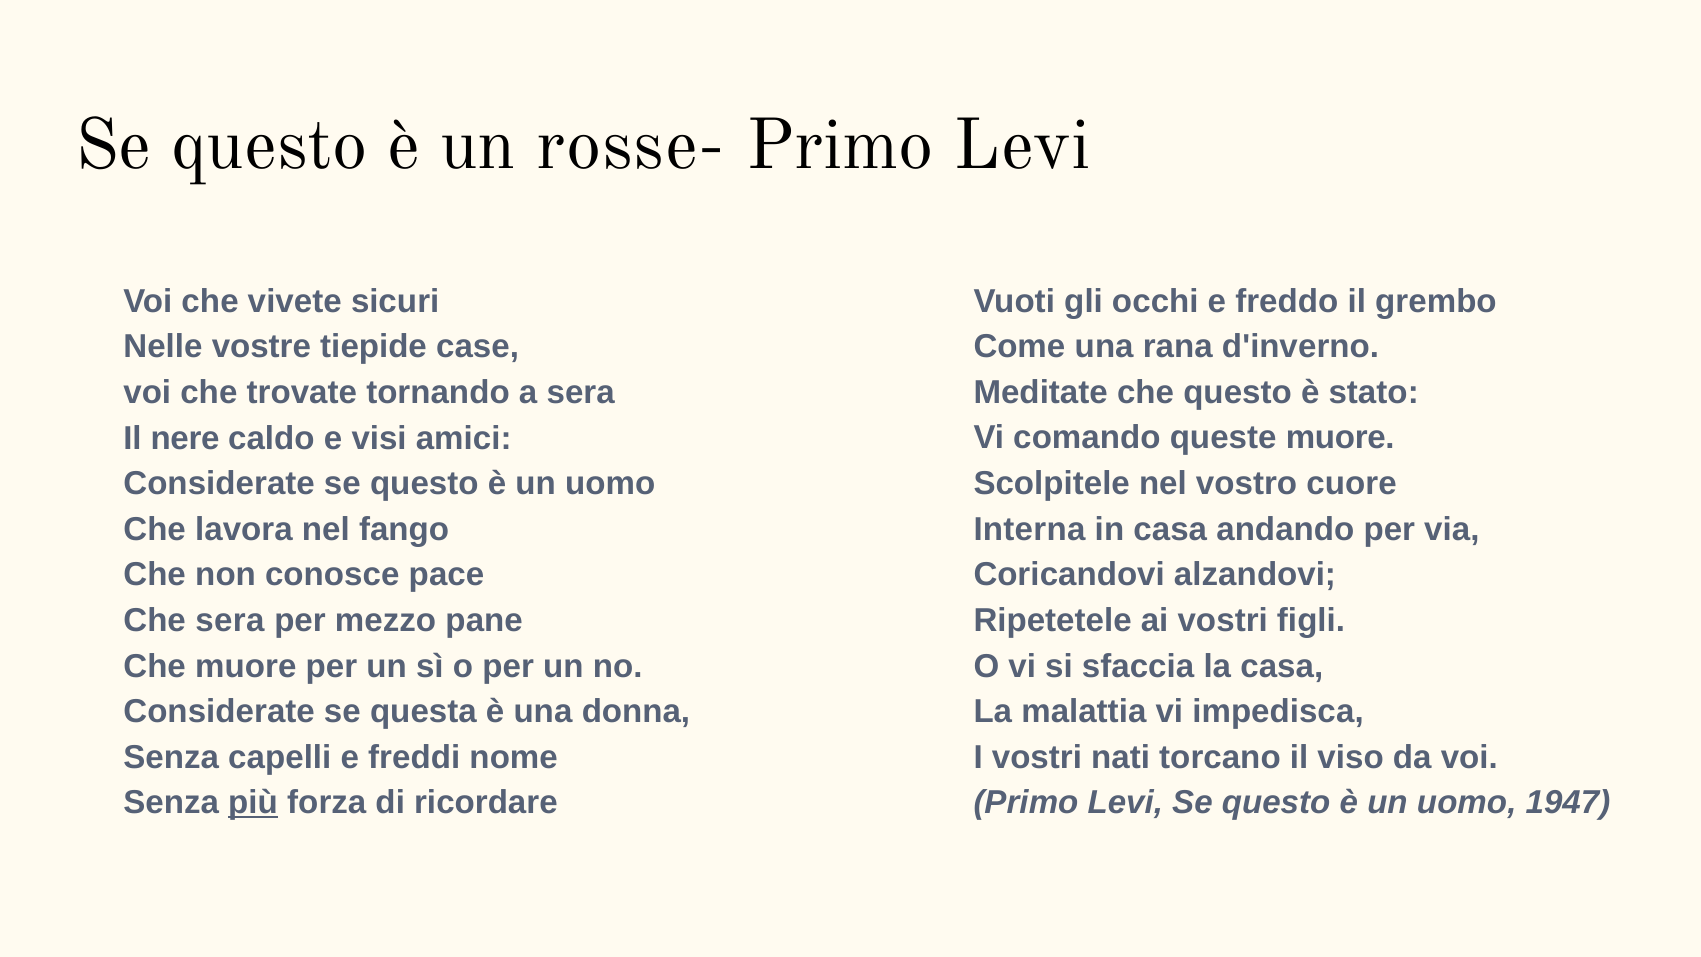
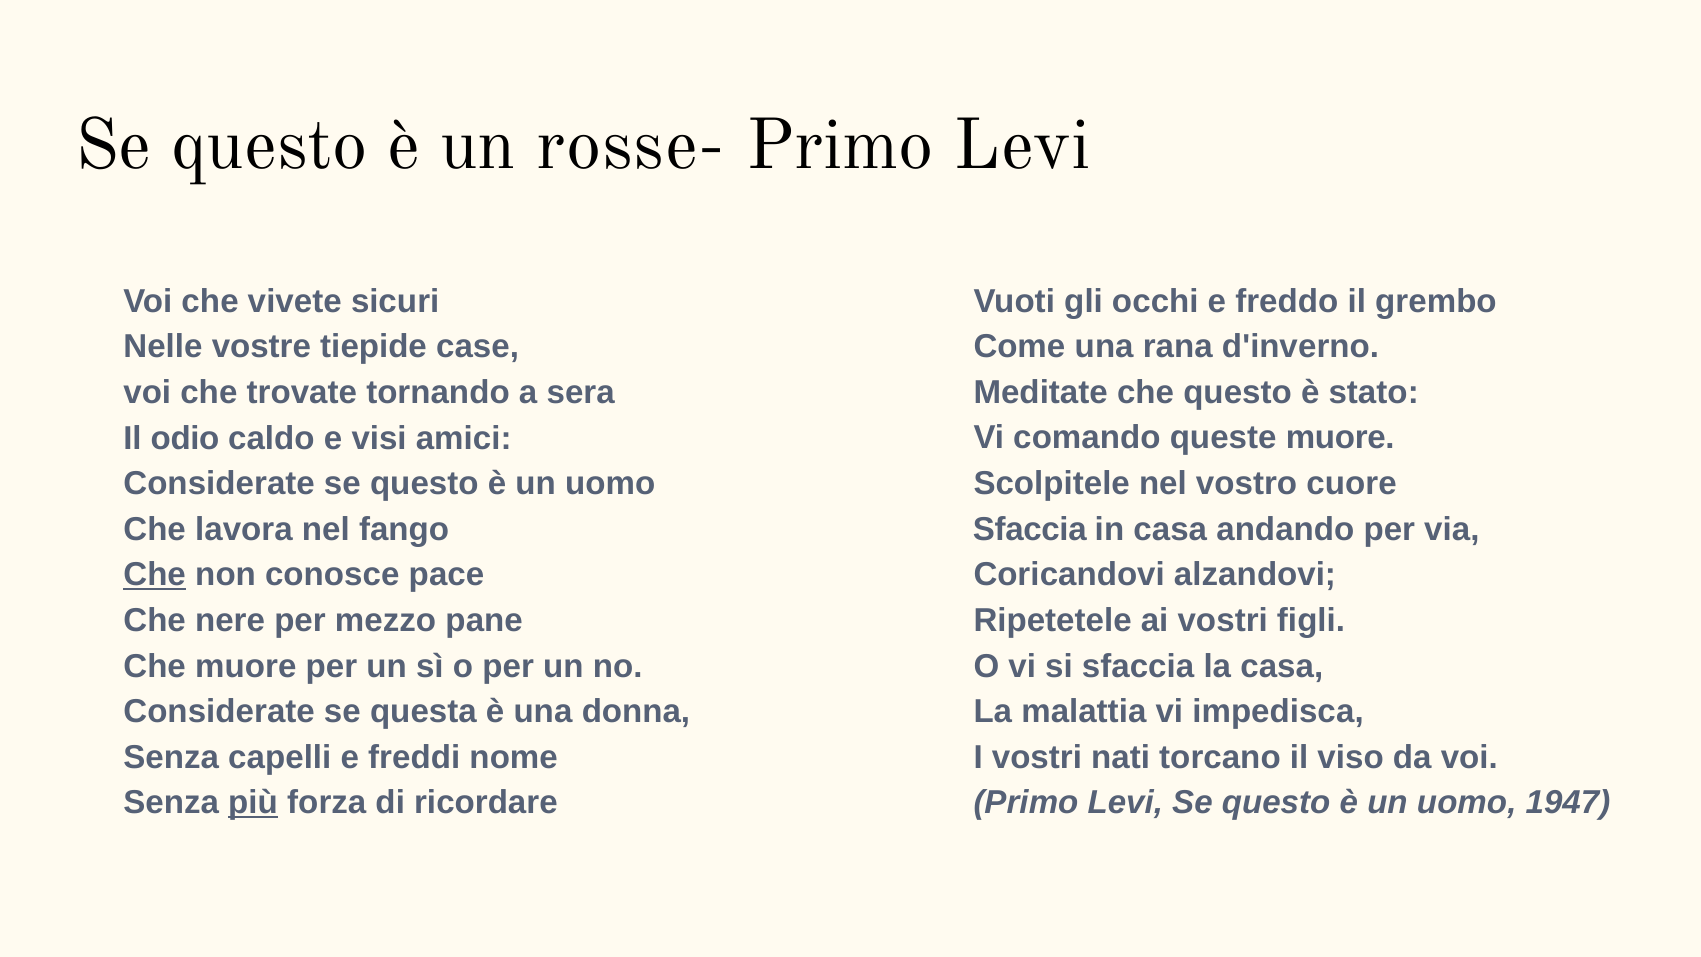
nere: nere -> odio
Interna at (1029, 529): Interna -> Sfaccia
Che at (155, 575) underline: none -> present
Che sera: sera -> nere
